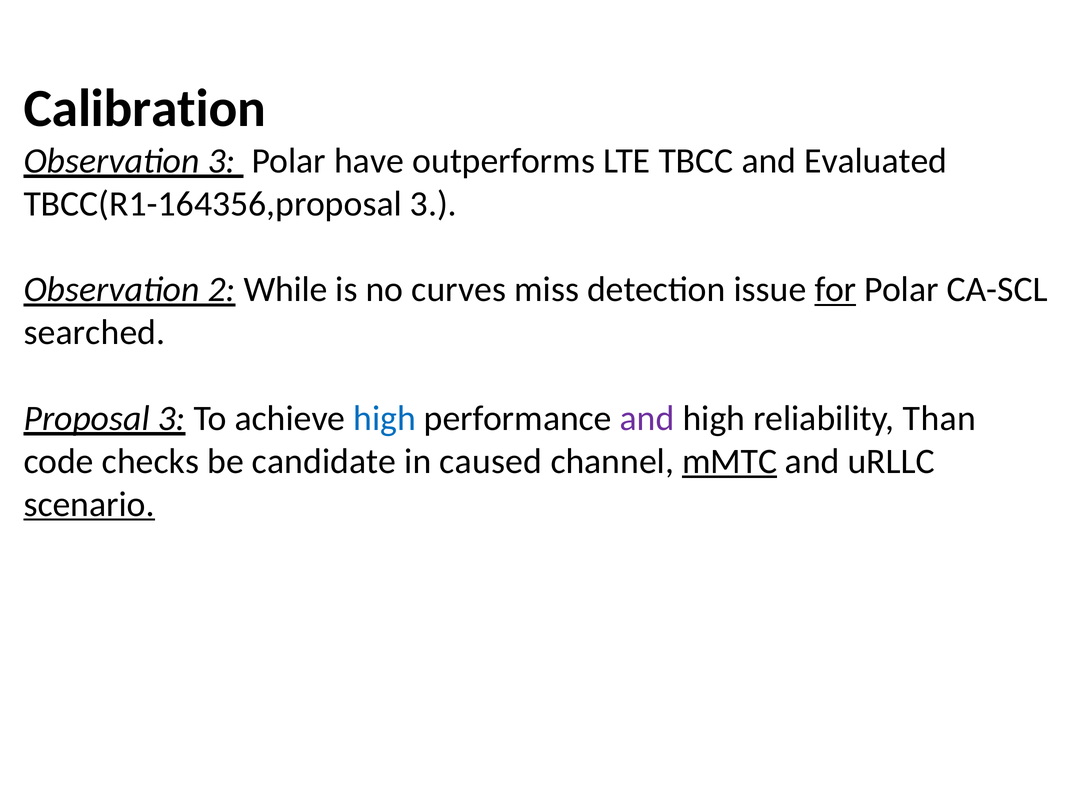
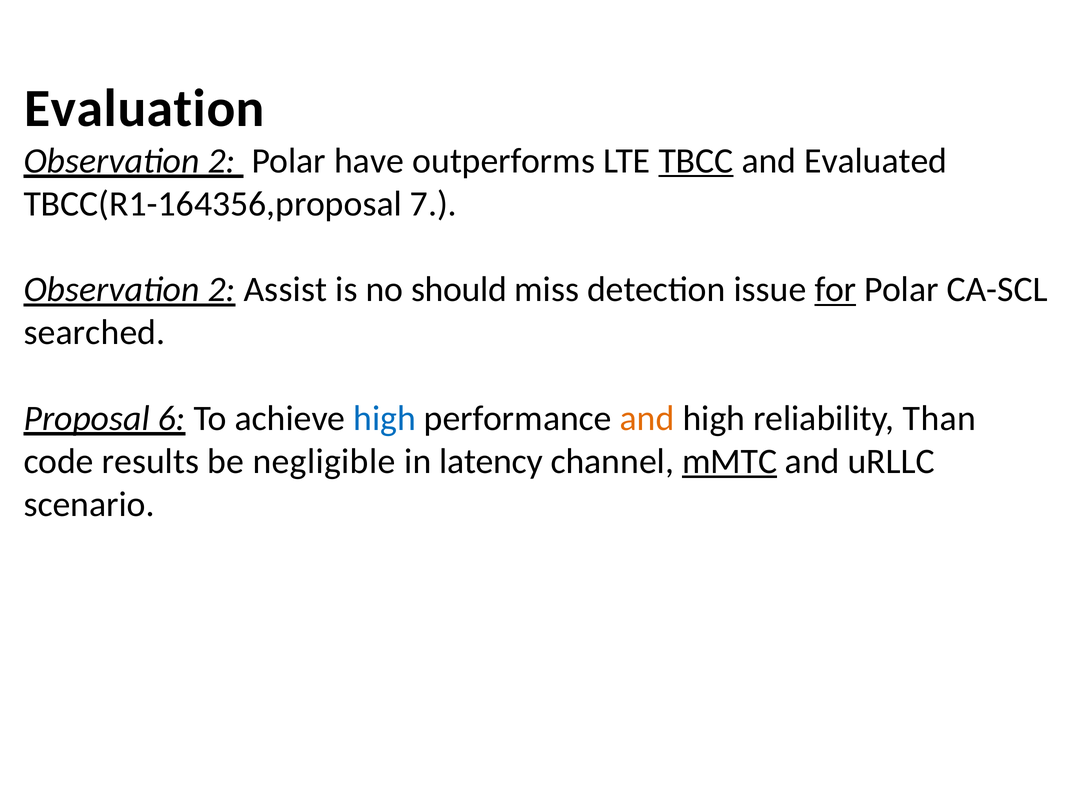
Calibration: Calibration -> Evaluation
3 at (221, 161): 3 -> 2
TBCC underline: none -> present
TBCC(R1-164356,proposal 3: 3 -> 7
While: While -> Assist
curves: curves -> should
Proposal 3: 3 -> 6
and at (647, 418) colour: purple -> orange
checks: checks -> results
candidate: candidate -> negligible
caused: caused -> latency
scenario underline: present -> none
